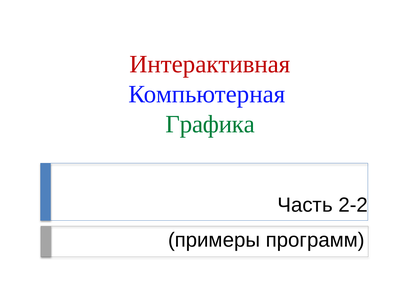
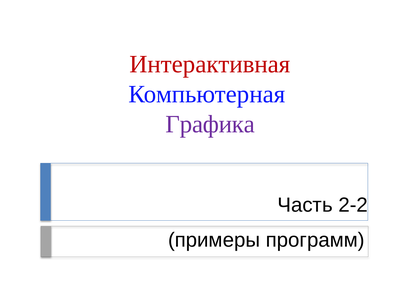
Графика colour: green -> purple
